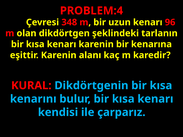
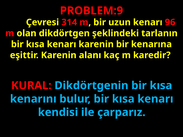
PROBLEM:4: PROBLEM:4 -> PROBLEM:9
348: 348 -> 314
